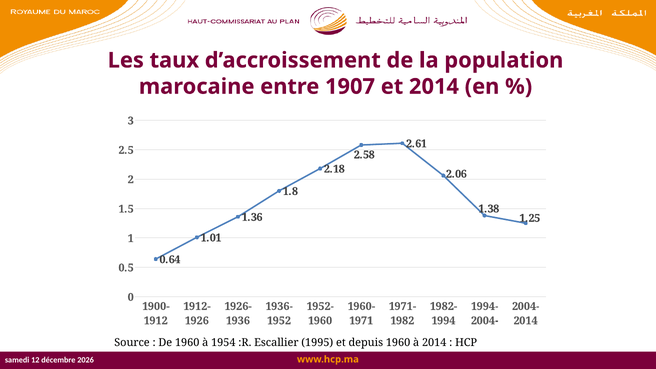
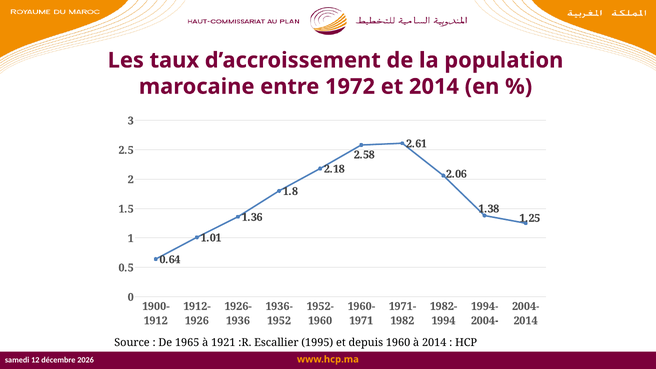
1907: 1907 -> 1972
De 1960: 1960 -> 1965
1954: 1954 -> 1921
